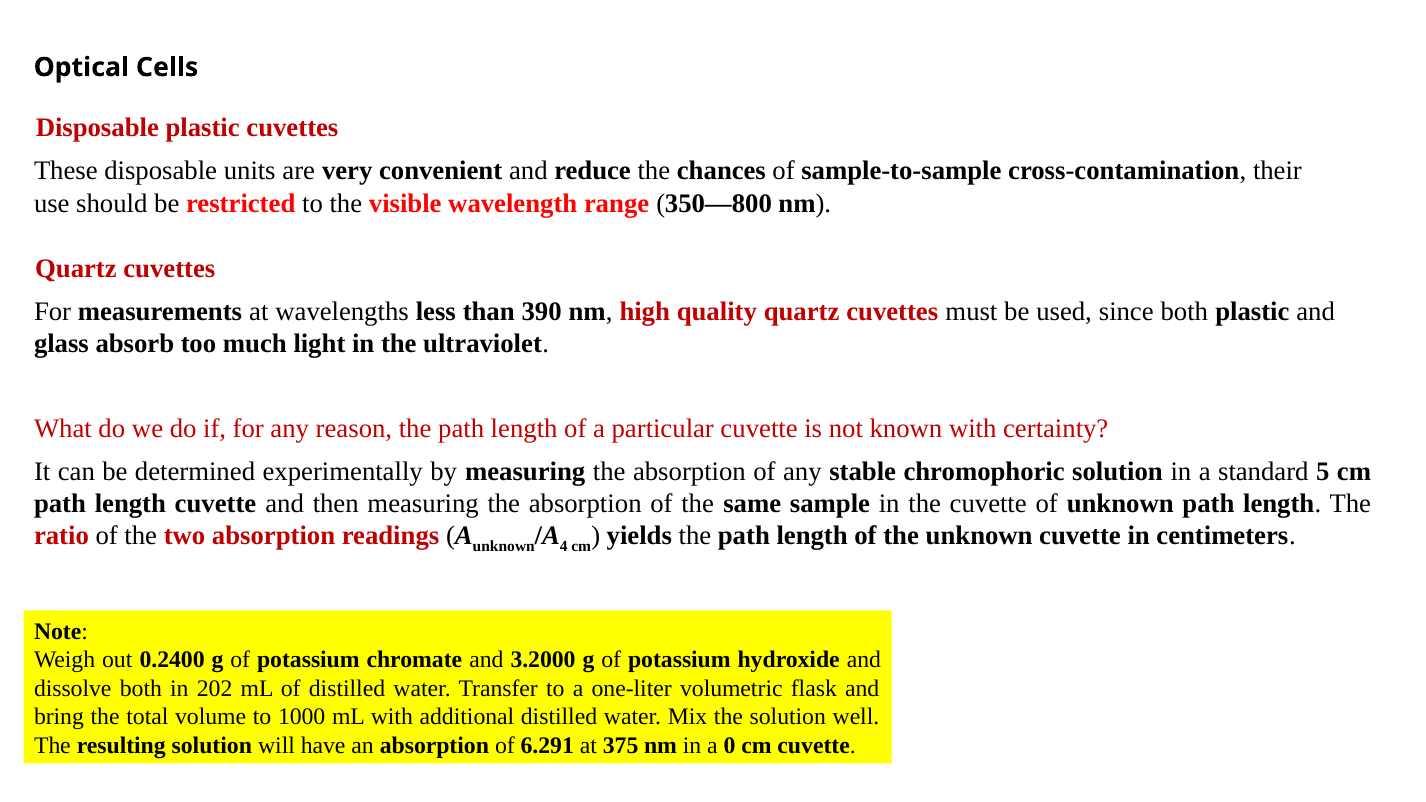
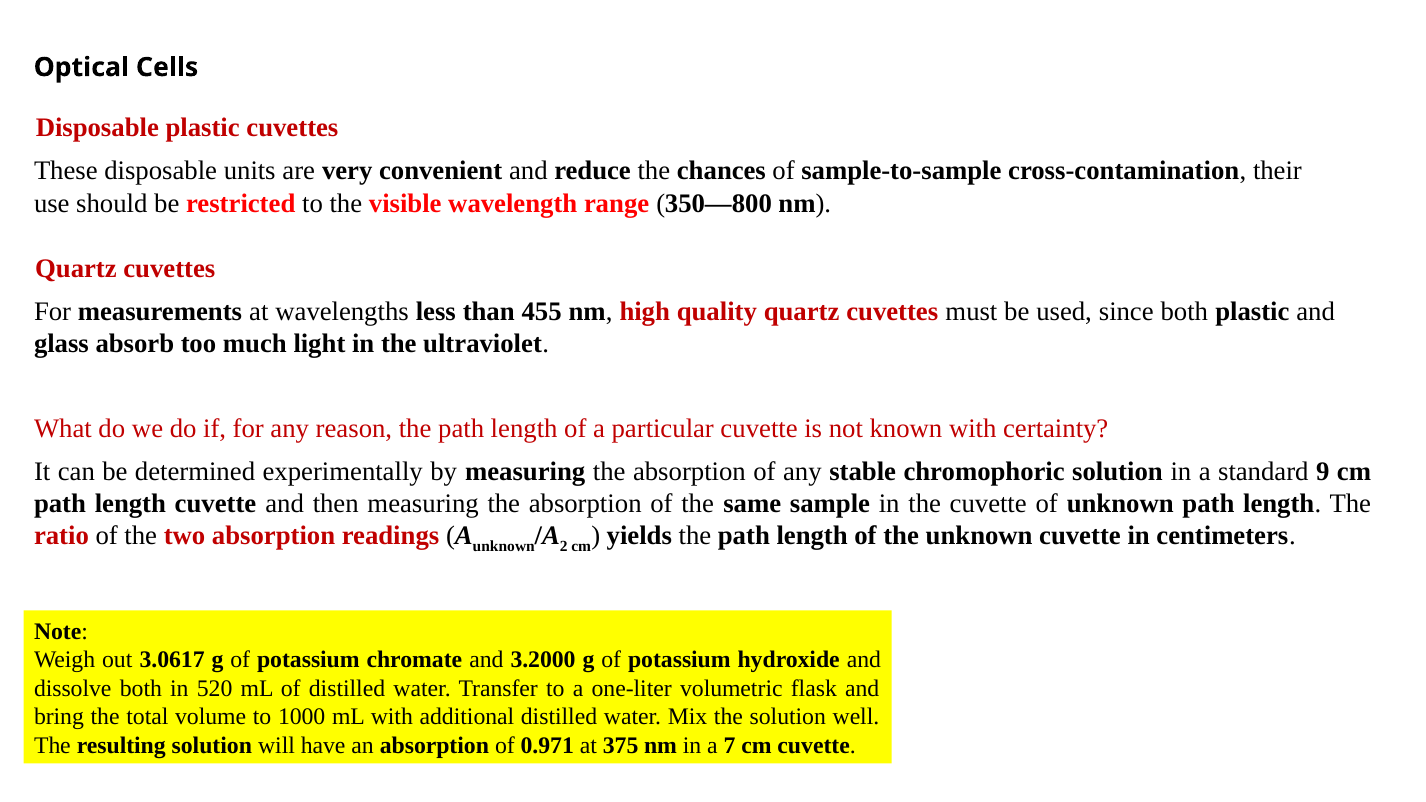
390: 390 -> 455
5: 5 -> 9
4: 4 -> 2
0.2400: 0.2400 -> 3.0617
202: 202 -> 520
6.291: 6.291 -> 0.971
0: 0 -> 7
